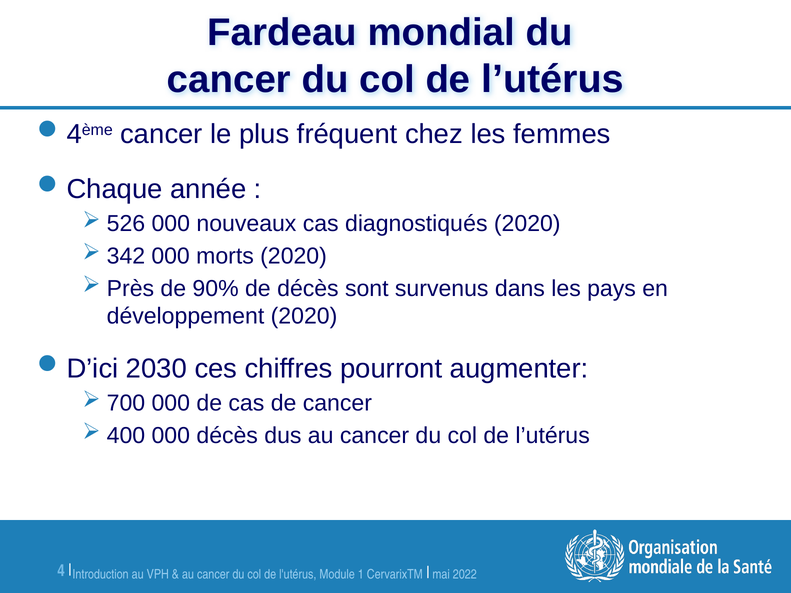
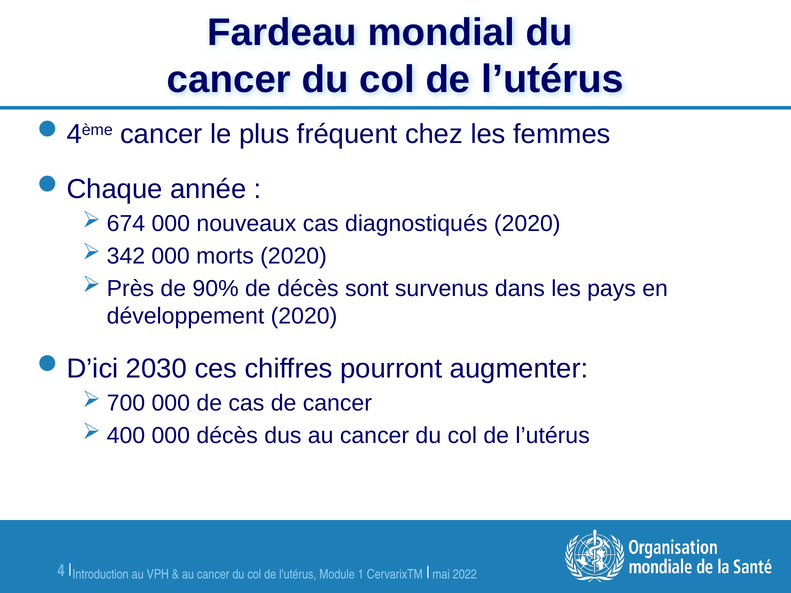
526: 526 -> 674
